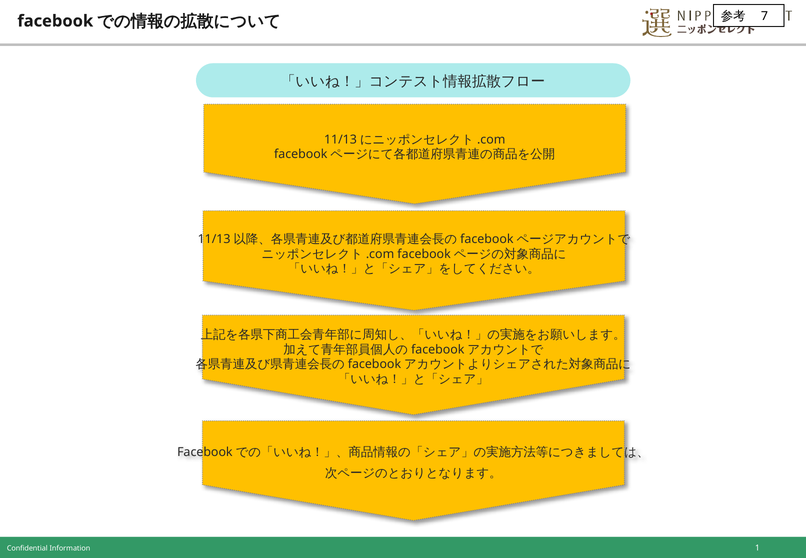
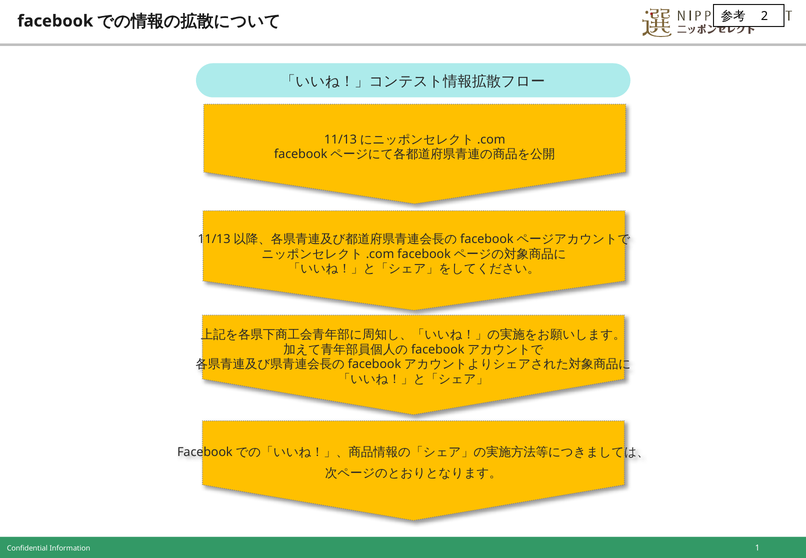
7: 7 -> 2
